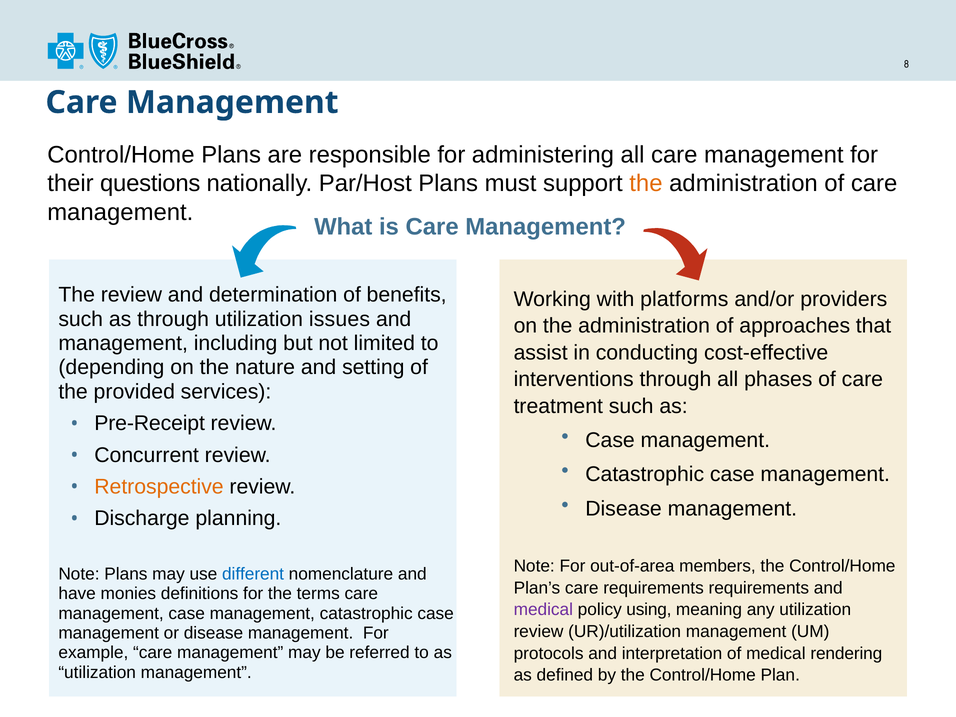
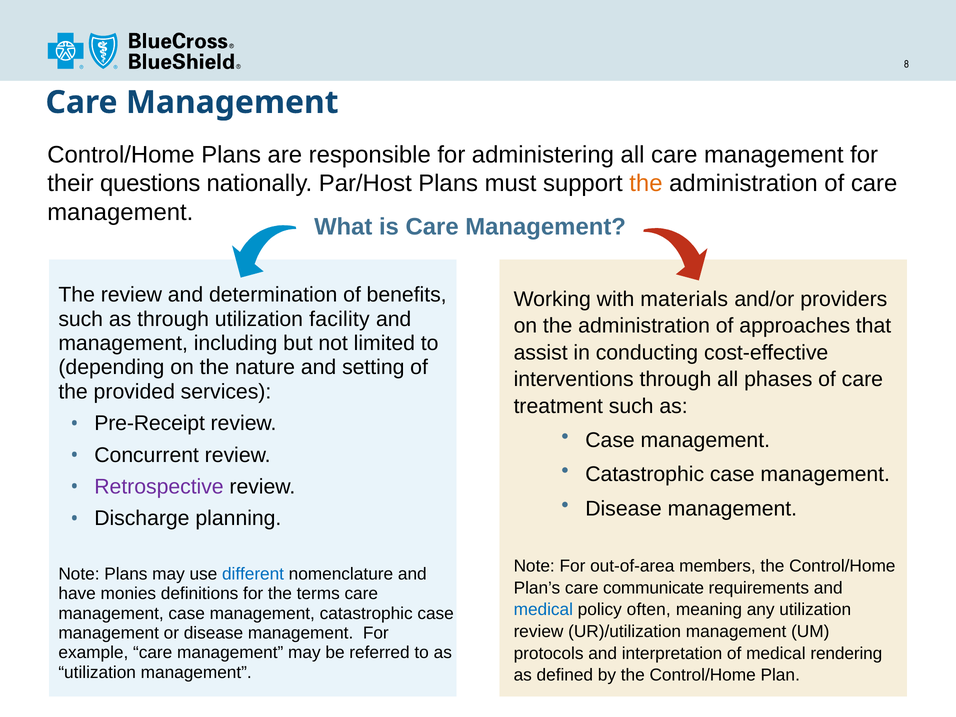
platforms: platforms -> materials
issues: issues -> facility
Retrospective colour: orange -> purple
care requirements: requirements -> communicate
medical at (543, 610) colour: purple -> blue
using: using -> often
